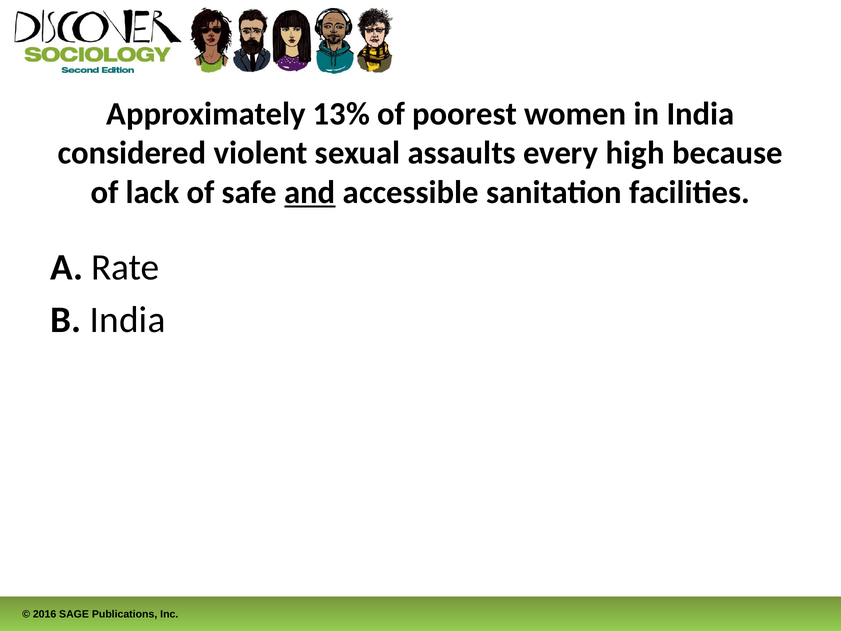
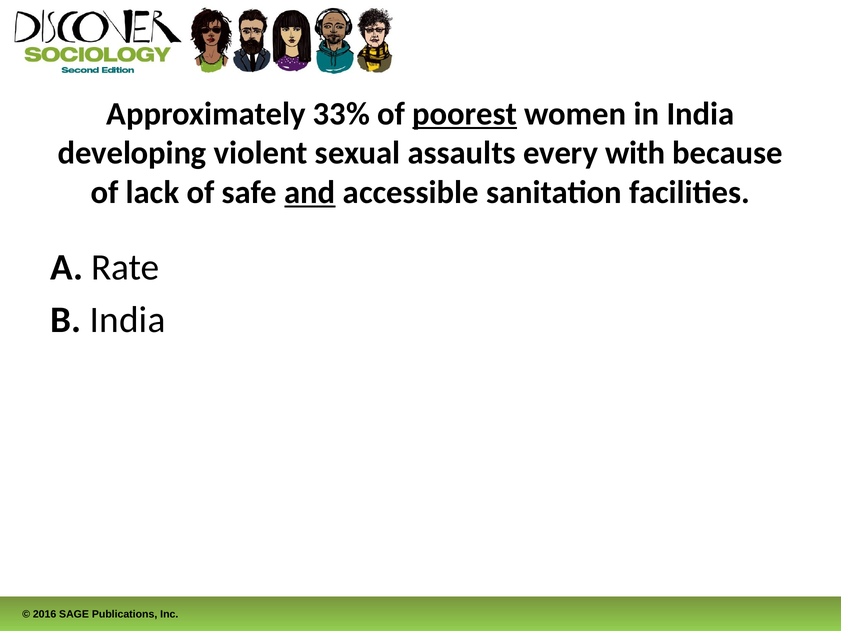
13%: 13% -> 33%
poorest underline: none -> present
considered: considered -> developing
high: high -> with
